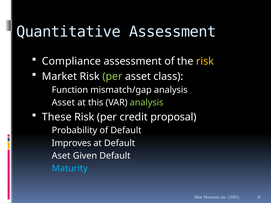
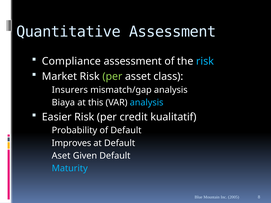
risk at (205, 61) colour: yellow -> light blue
Function: Function -> Insurers
Asset at (63, 103): Asset -> Biaya
analysis at (147, 103) colour: light green -> light blue
These: These -> Easier
proposal: proposal -> kualitatif
